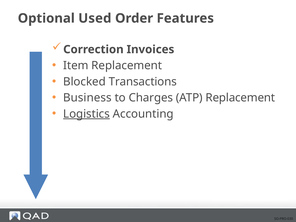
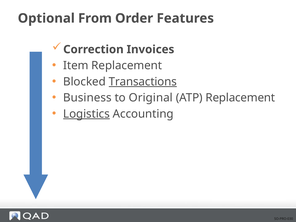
Used: Used -> From
Transactions underline: none -> present
Charges: Charges -> Original
